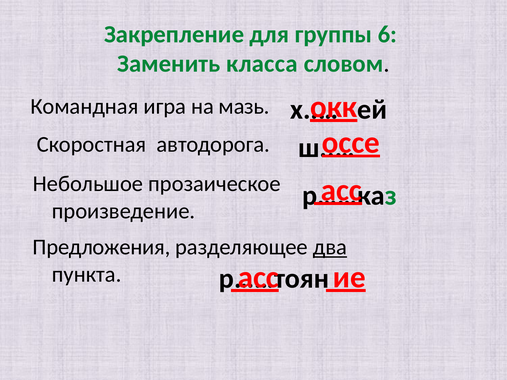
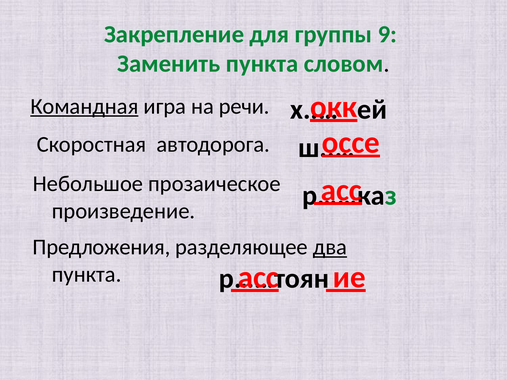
6: 6 -> 9
Заменить класса: класса -> пункта
Командная underline: none -> present
мазь: мазь -> речи
